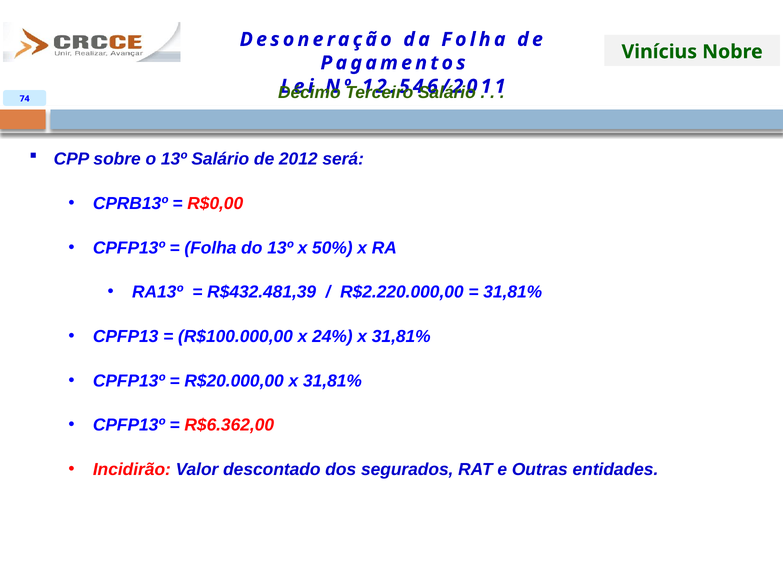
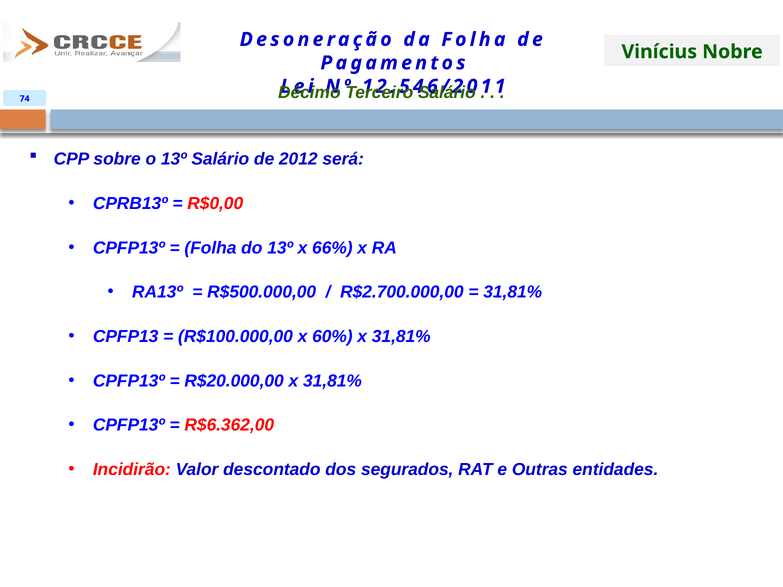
50%: 50% -> 66%
R$432.481,39: R$432.481,39 -> R$500.000,00
R$2.220.000,00: R$2.220.000,00 -> R$2.700.000,00
24%: 24% -> 60%
